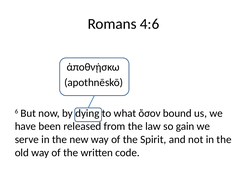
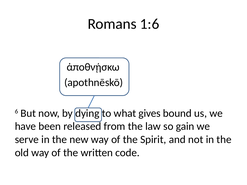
4:6: 4:6 -> 1:6
ὅσον: ὅσον -> gives
